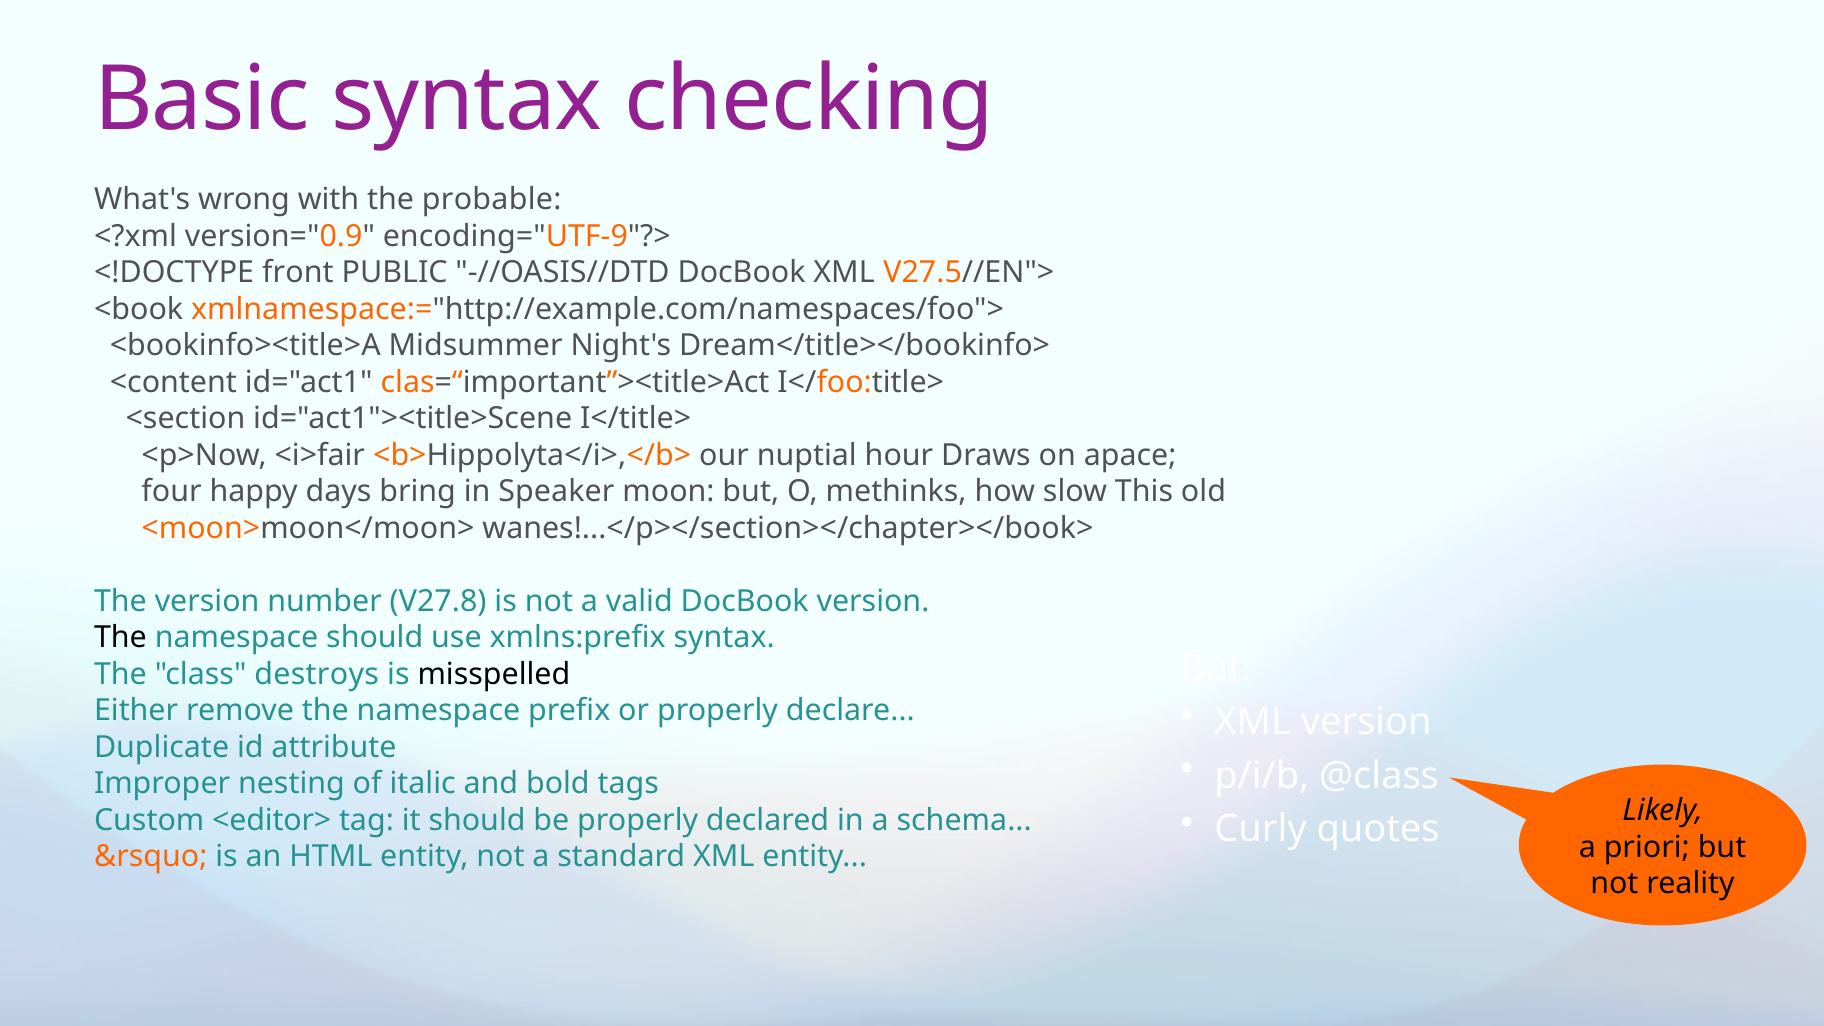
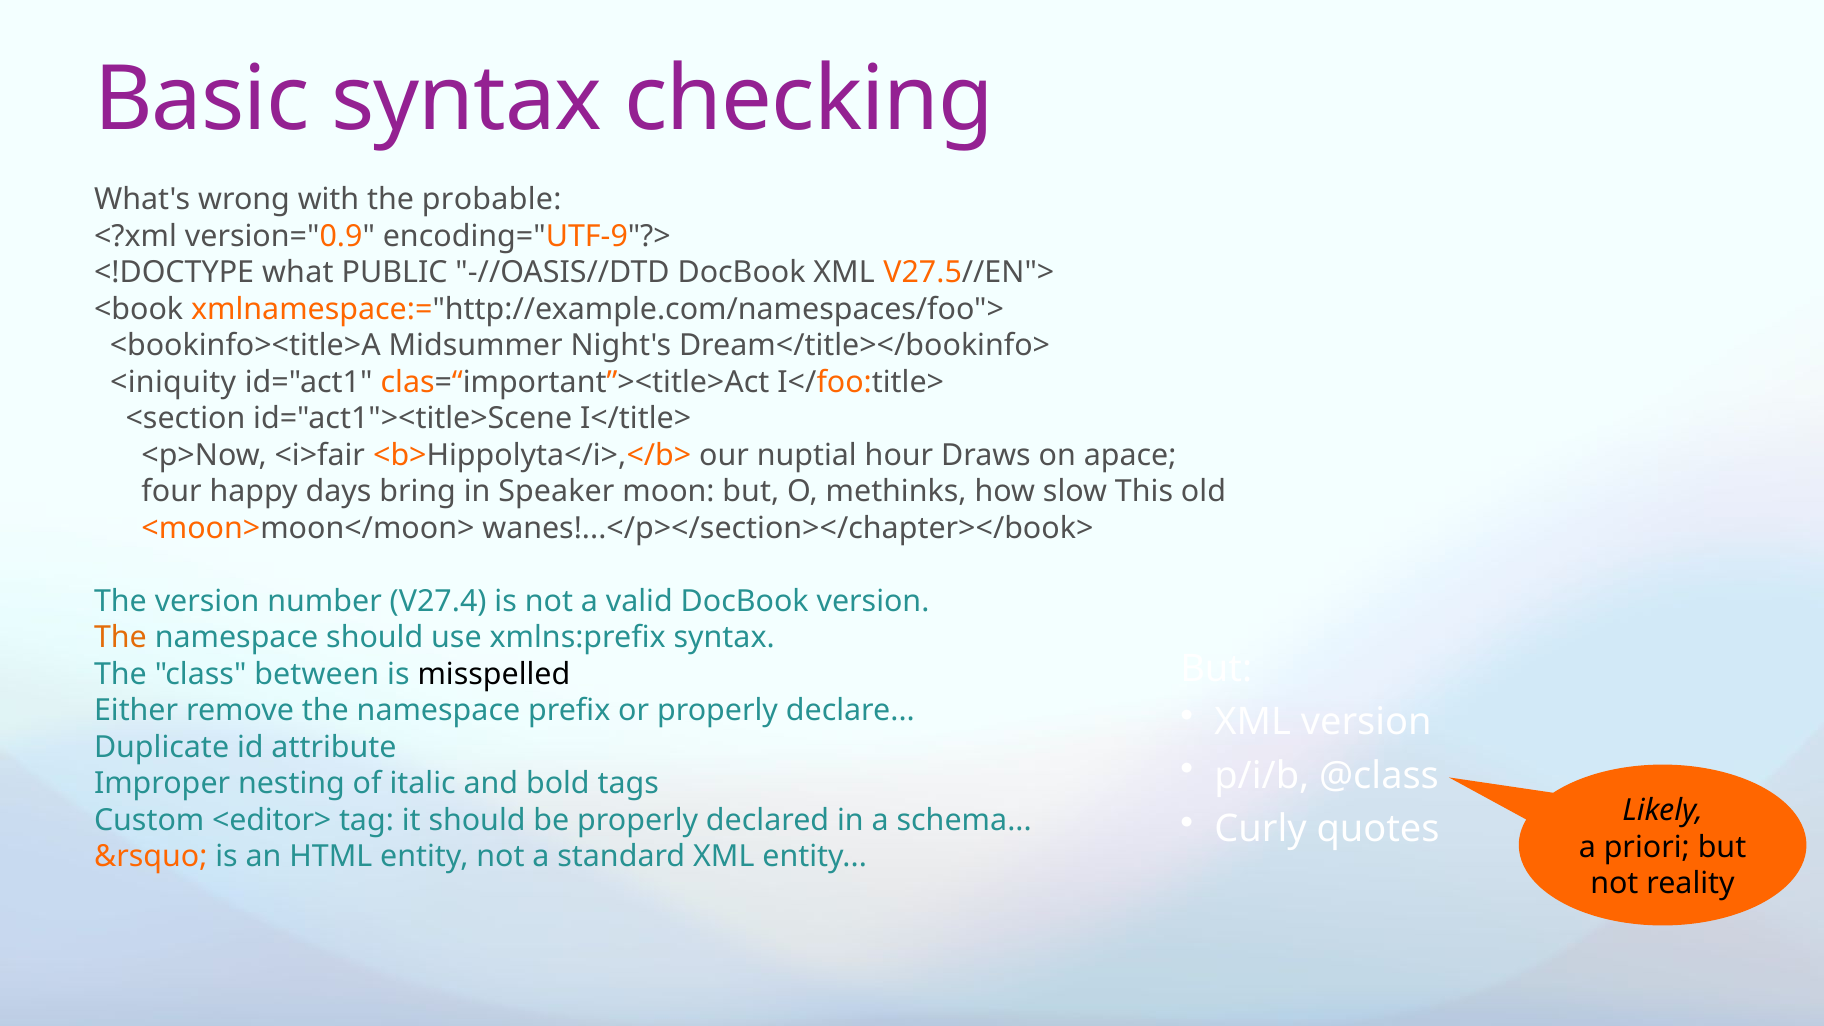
front: front -> what
<content: <content -> <iniquity
V27.8: V27.8 -> V27.4
The at (120, 638) colour: black -> orange
destroys: destroys -> between
